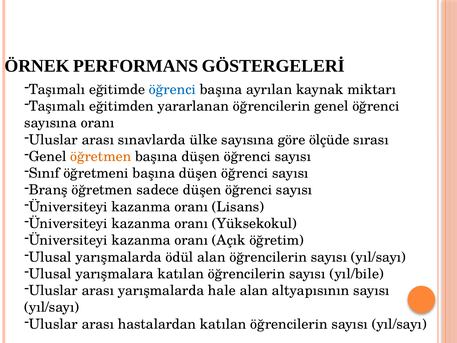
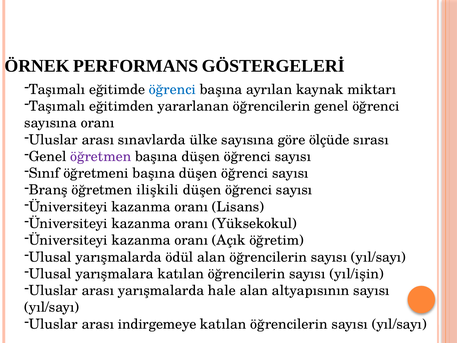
öğretmen at (101, 156) colour: orange -> purple
sadece: sadece -> ilişkili
yıl/bile: yıl/bile -> yıl/işin
hastalardan: hastalardan -> indirgemeye
